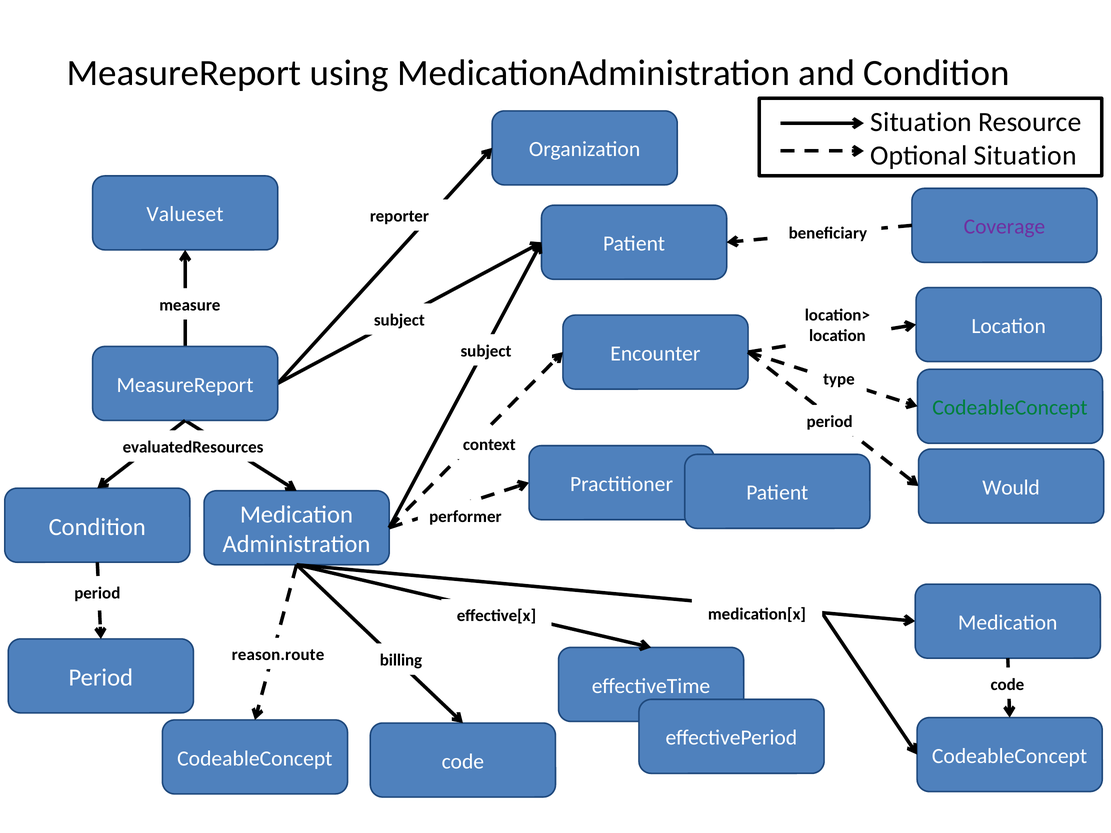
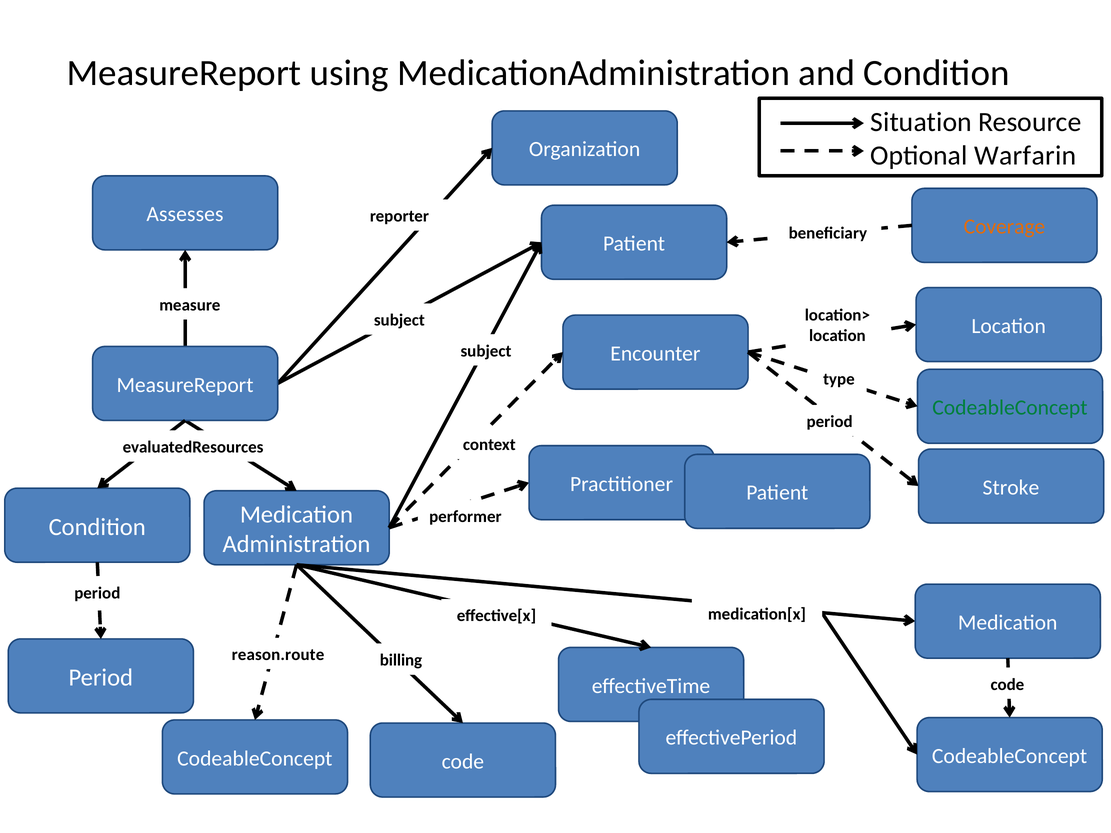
Optional Situation: Situation -> Warfarin
Valueset: Valueset -> Assesses
Coverage colour: purple -> orange
Would: Would -> Stroke
